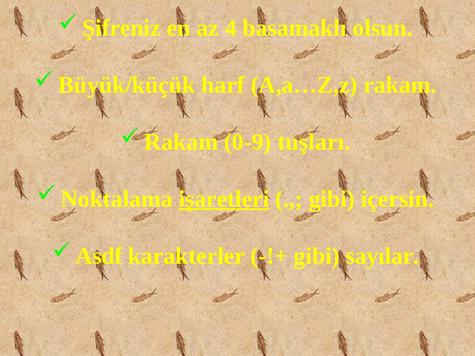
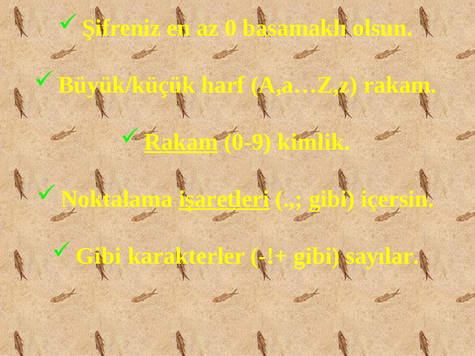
4: 4 -> 0
Rakam at (181, 142) underline: none -> present
tuşları: tuşları -> kimlik
Asdf at (99, 256): Asdf -> Gibi
